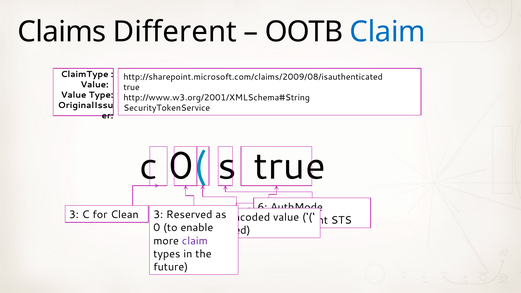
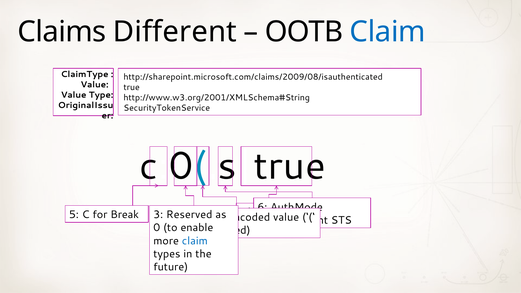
3 at (74, 215): 3 -> 5
Clean: Clean -> Break
claim at (195, 241) colour: purple -> blue
